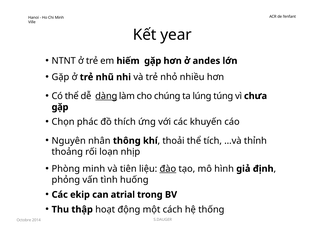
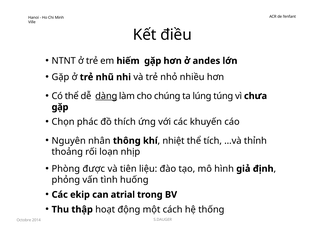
year: year -> điều
thoải: thoải -> nhiệt
Phòng minh: minh -> được
đào underline: present -> none
